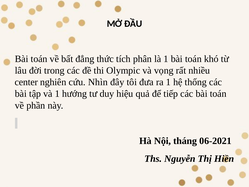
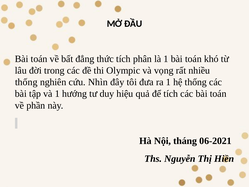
center at (26, 82): center -> thống
để tiếp: tiếp -> tích
